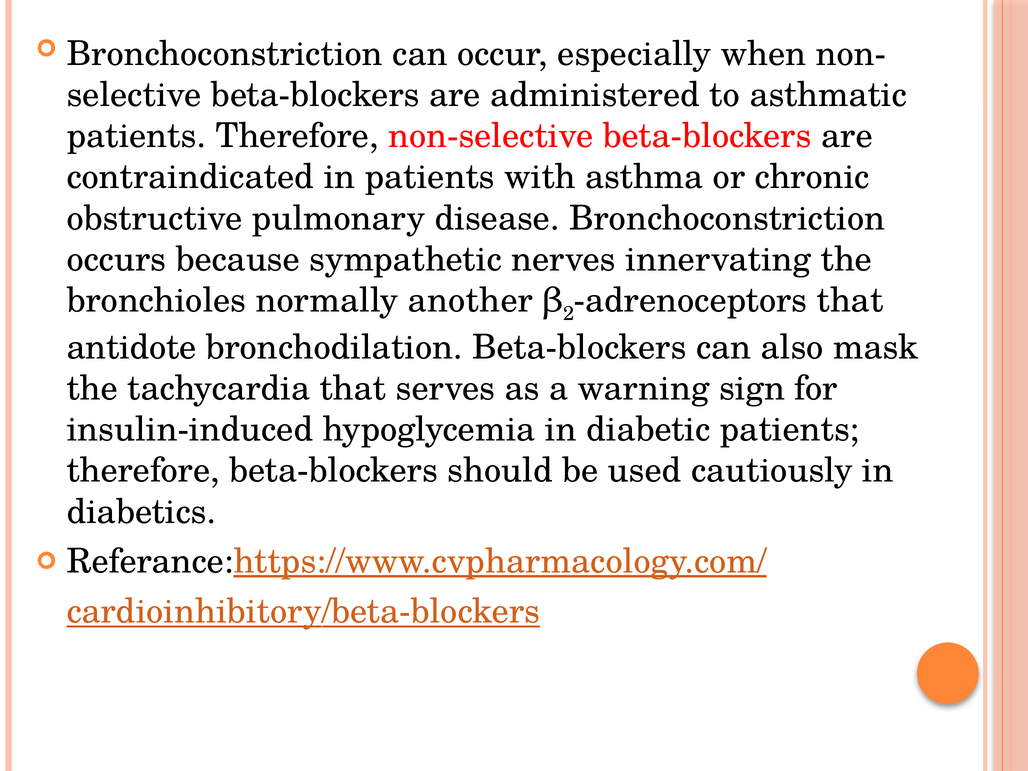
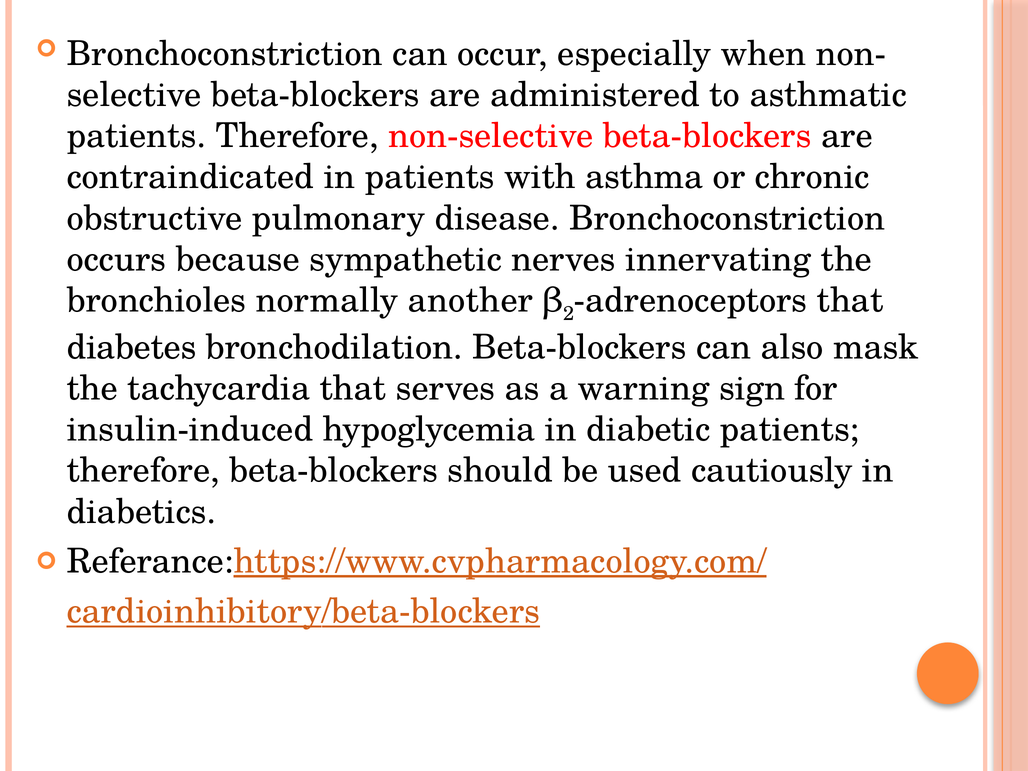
antidote: antidote -> diabetes
